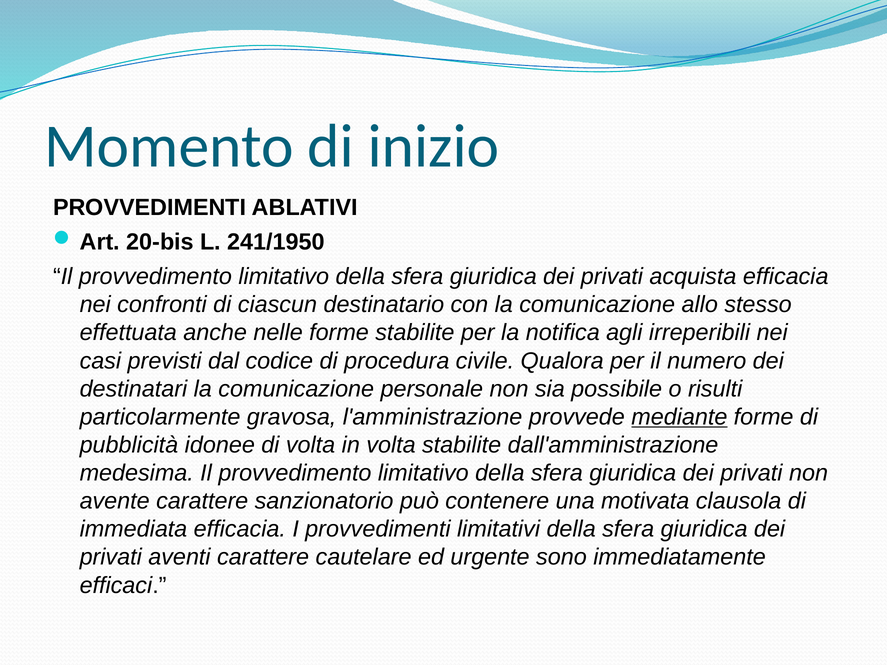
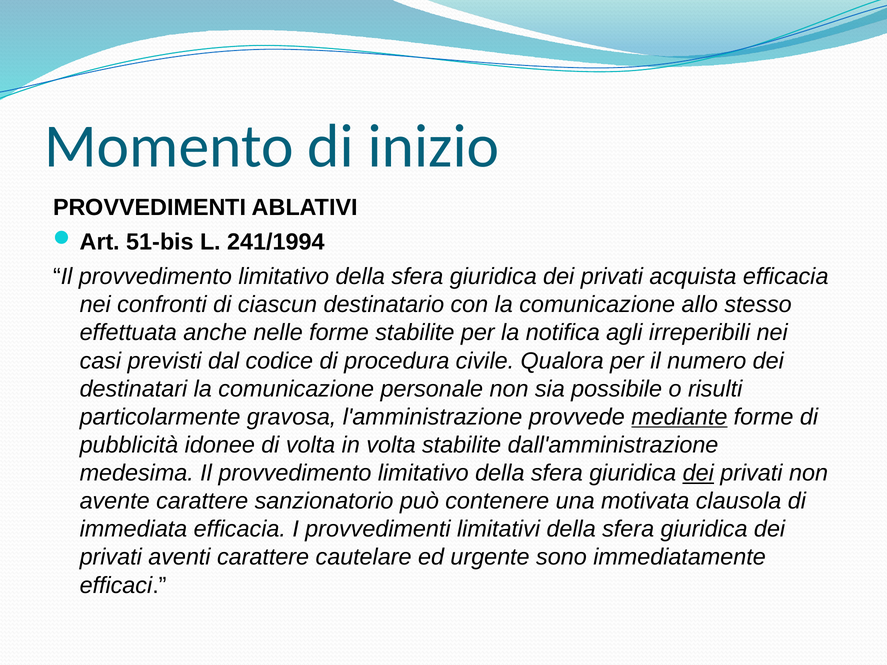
20-bis: 20-bis -> 51-bis
241/1950: 241/1950 -> 241/1994
dei at (698, 473) underline: none -> present
